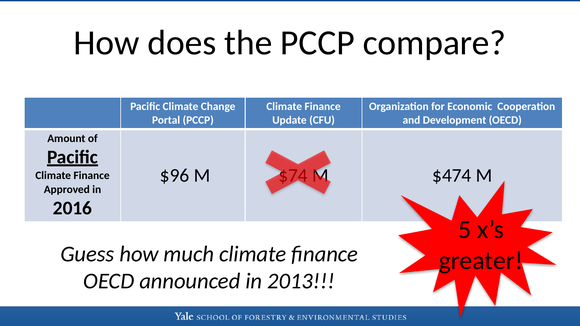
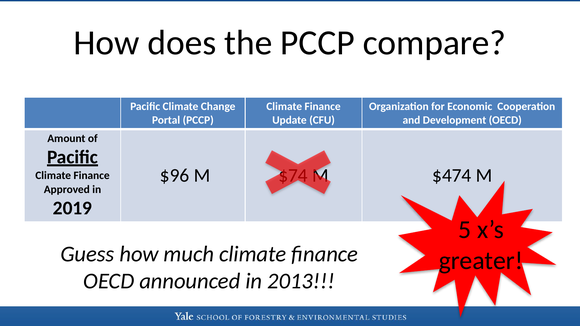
2016: 2016 -> 2019
